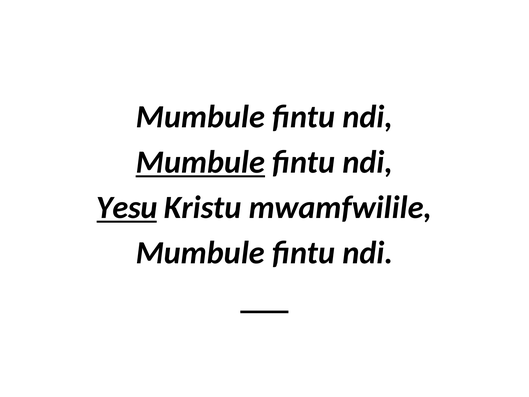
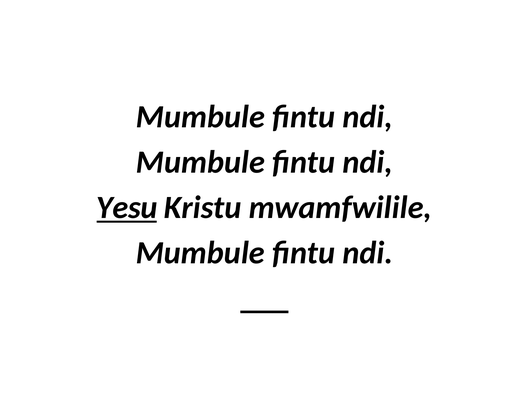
Mumbule at (200, 162) underline: present -> none
